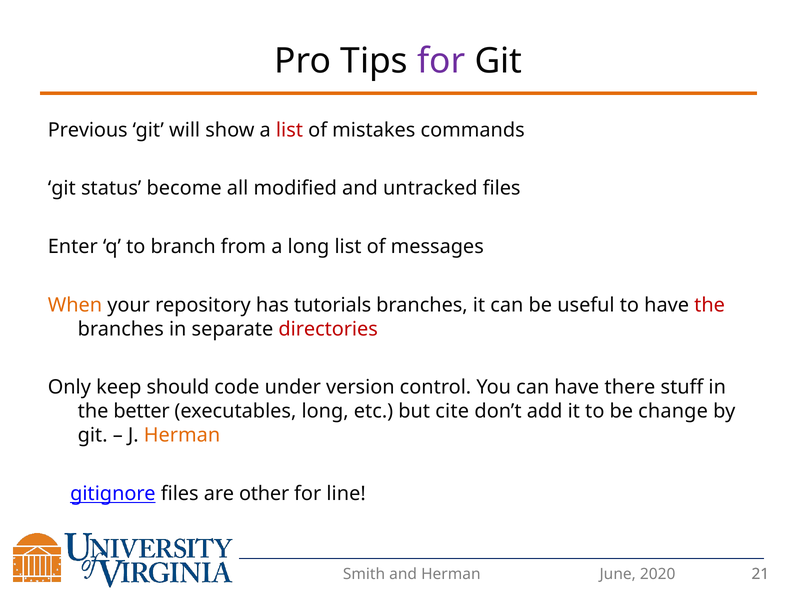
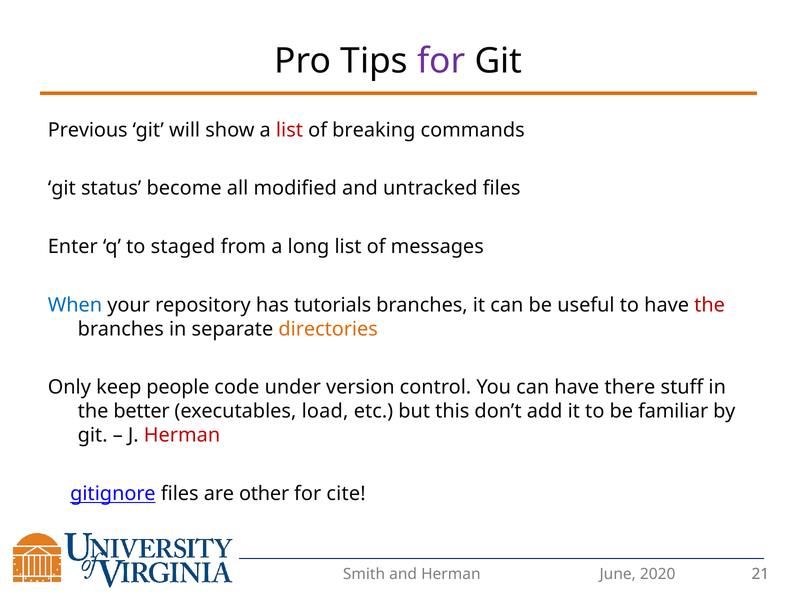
mistakes: mistakes -> breaking
branch: branch -> staged
When colour: orange -> blue
directories colour: red -> orange
should: should -> people
executables long: long -> load
cite: cite -> this
change: change -> familiar
Herman at (182, 436) colour: orange -> red
line: line -> cite
